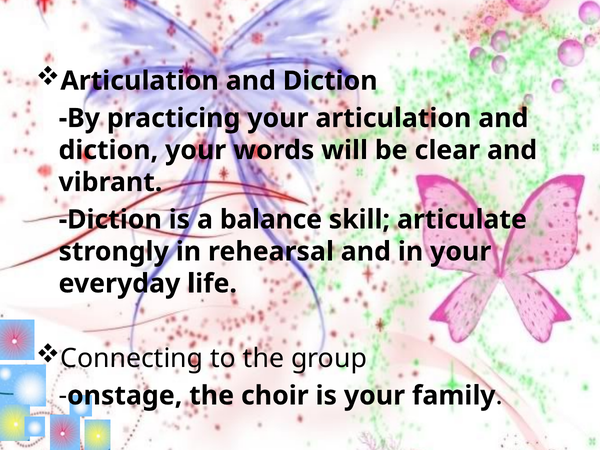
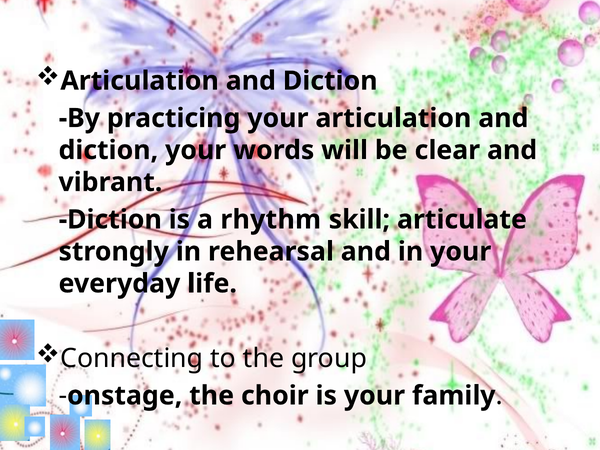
balance: balance -> rhythm
